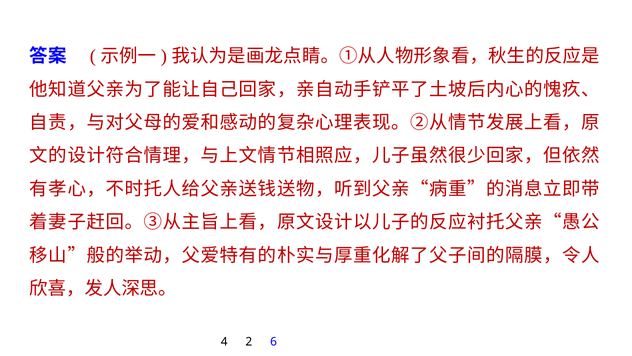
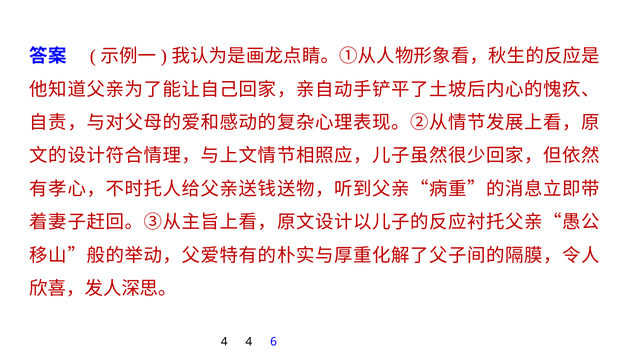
4 2: 2 -> 4
